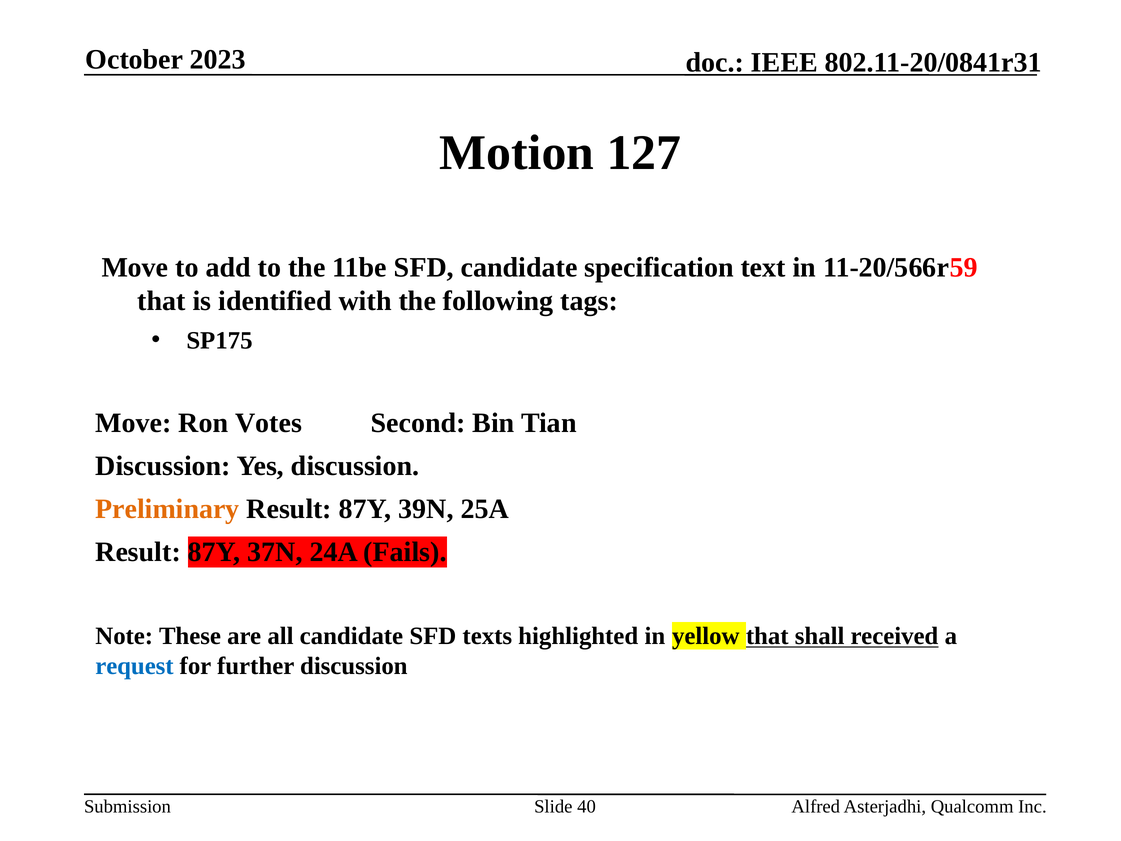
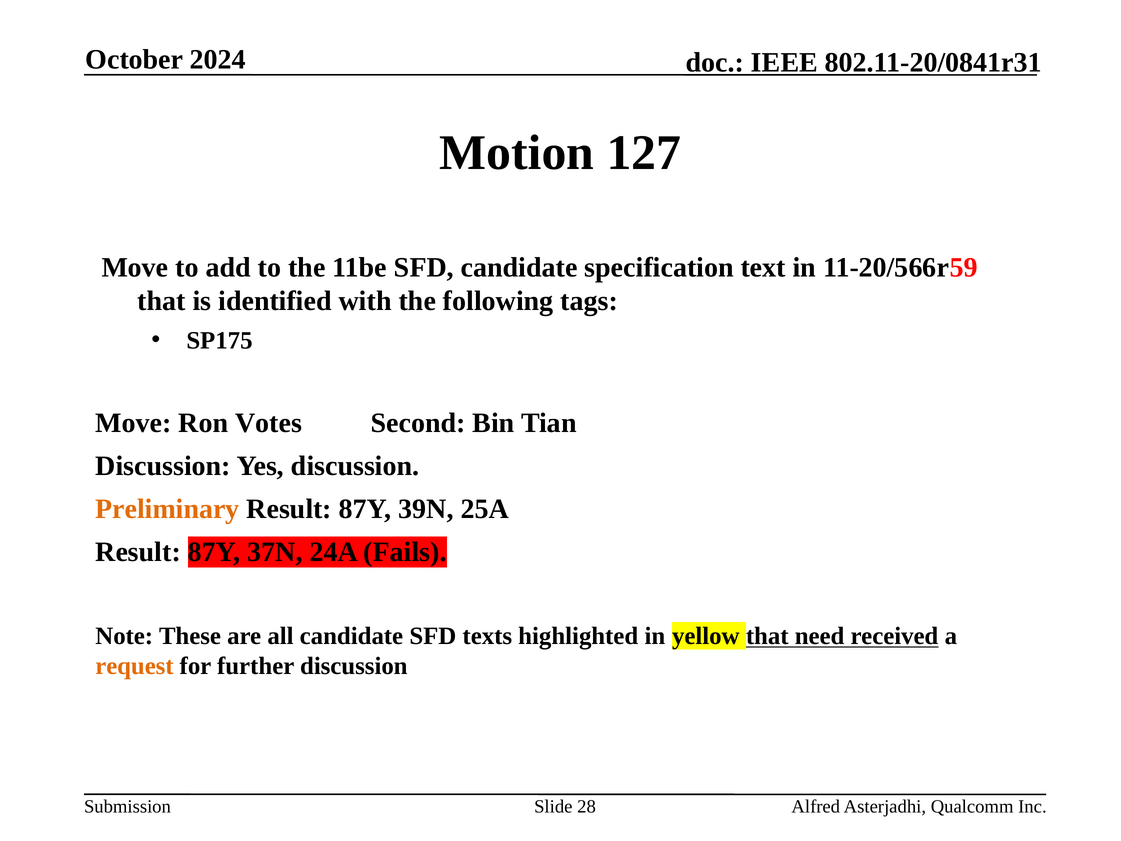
2023: 2023 -> 2024
shall: shall -> need
request colour: blue -> orange
40: 40 -> 28
